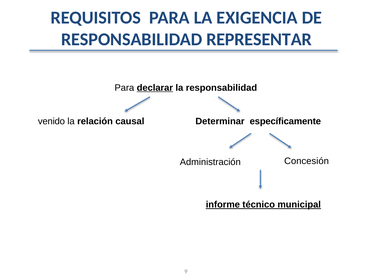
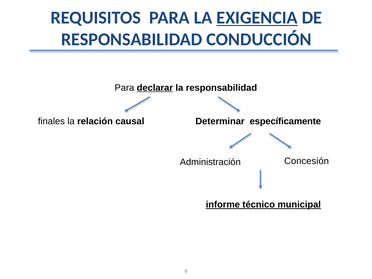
EXIGENCIA underline: none -> present
REPRESENTAR: REPRESENTAR -> CONDUCCIÓN
venido: venido -> finales
